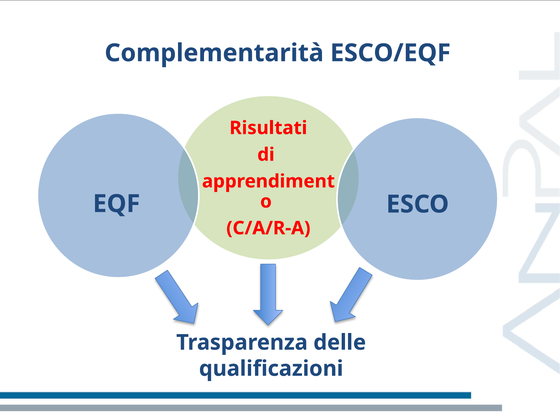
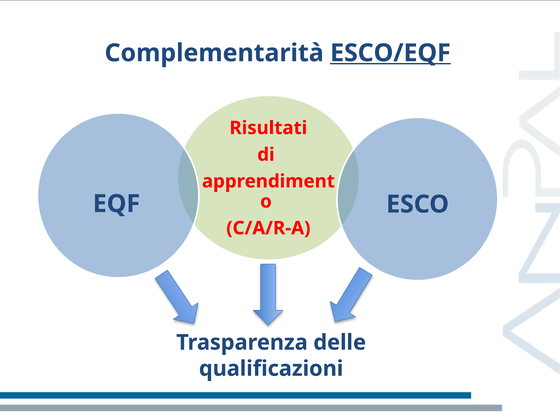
ESCO/EQF underline: none -> present
